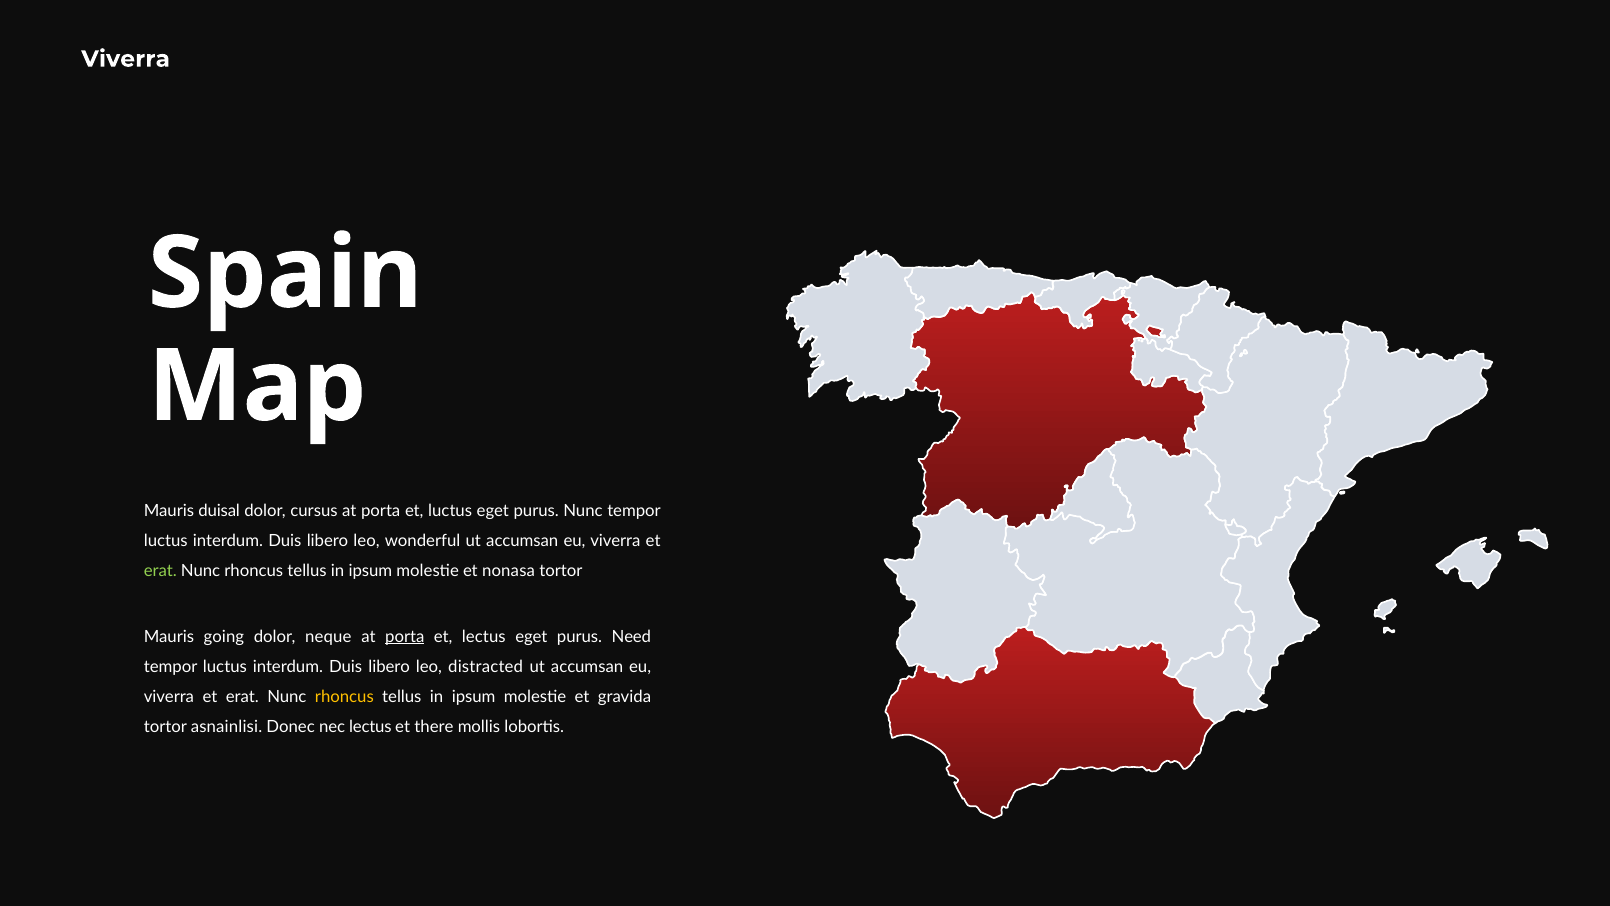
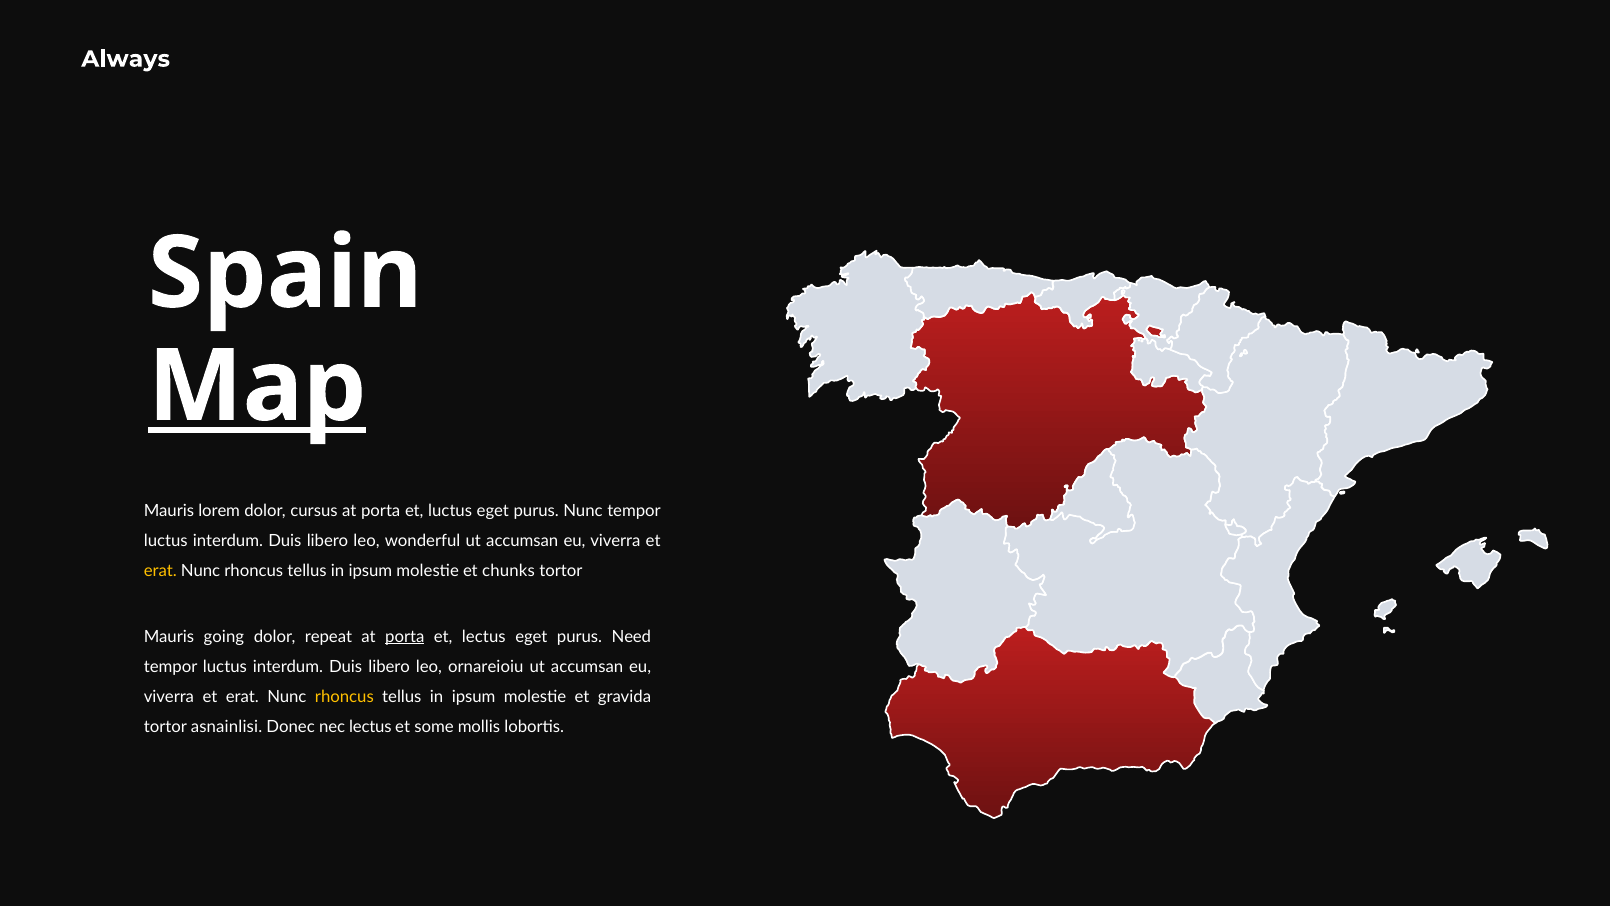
Viverra at (126, 59): Viverra -> Always
Map underline: none -> present
duisal: duisal -> lorem
erat at (160, 571) colour: light green -> yellow
nonasa: nonasa -> chunks
neque: neque -> repeat
distracted: distracted -> ornareioiu
there: there -> some
